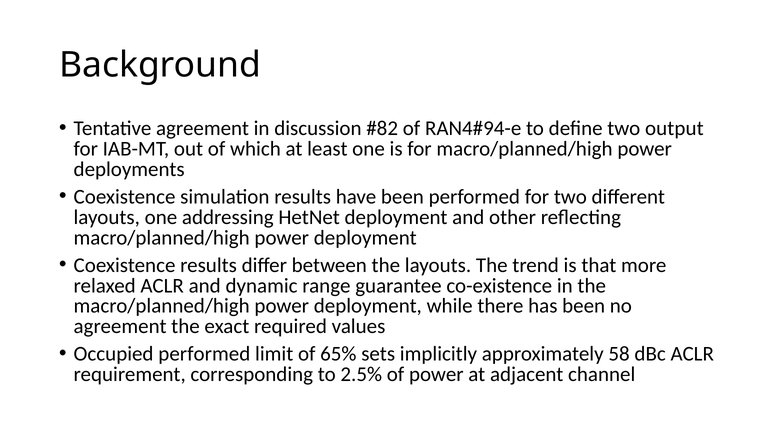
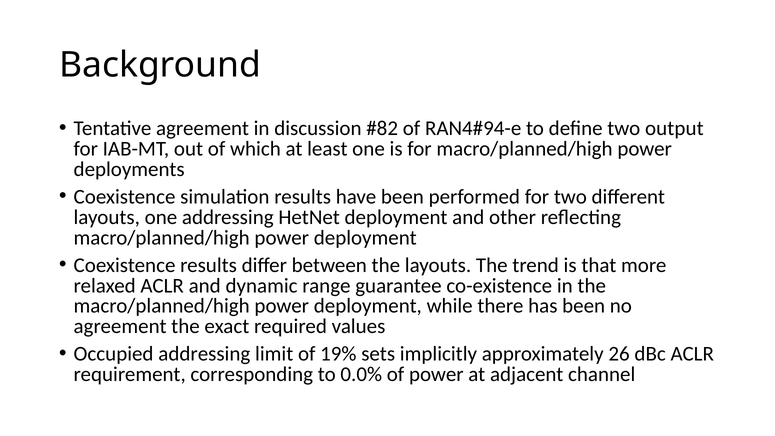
Occupied performed: performed -> addressing
65%: 65% -> 19%
58: 58 -> 26
2.5%: 2.5% -> 0.0%
